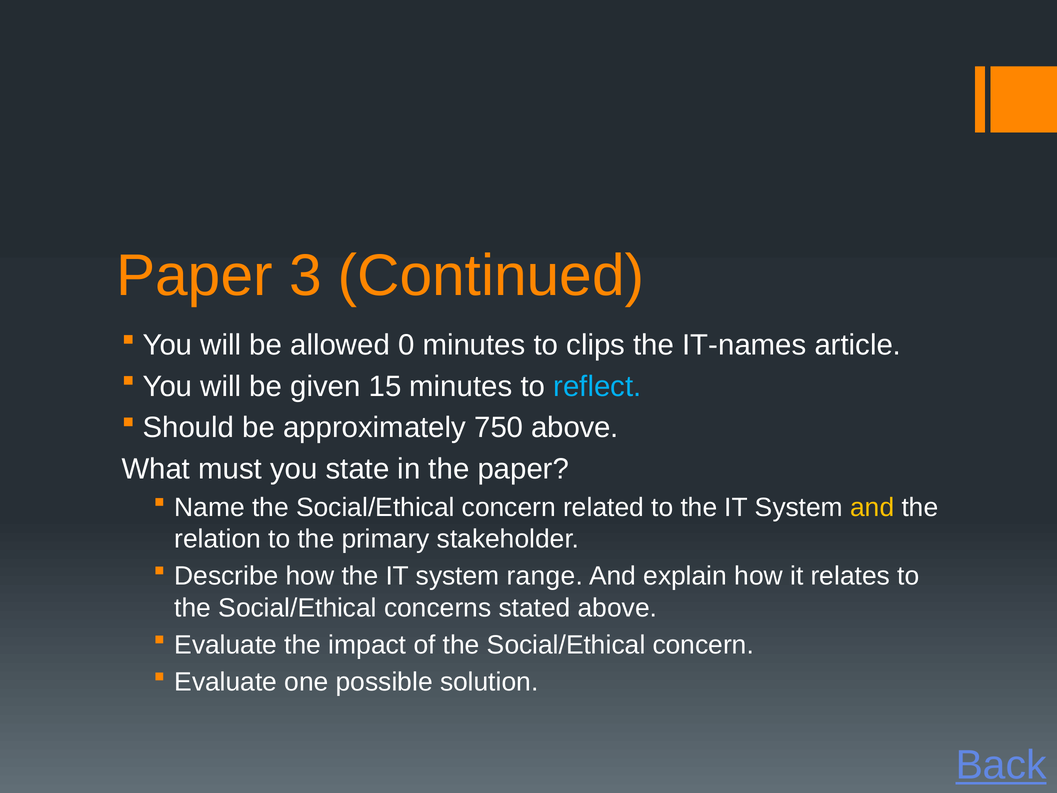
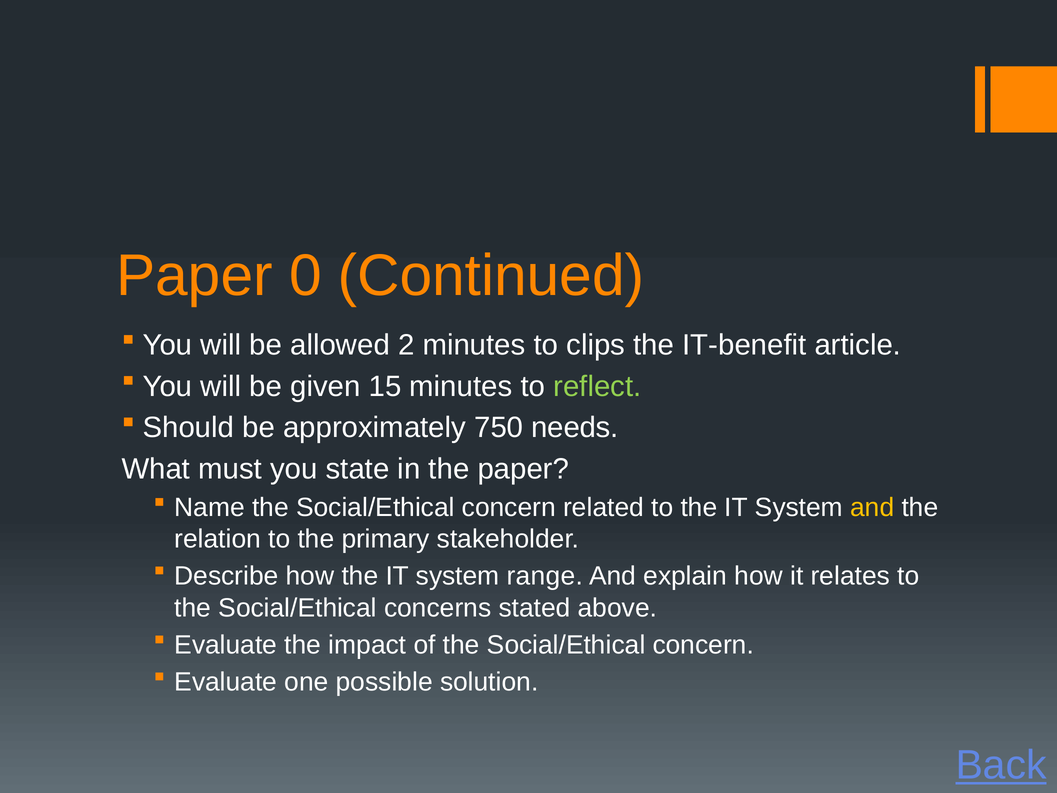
3: 3 -> 0
0: 0 -> 2
IT-names: IT-names -> IT-benefit
reflect colour: light blue -> light green
750 above: above -> needs
